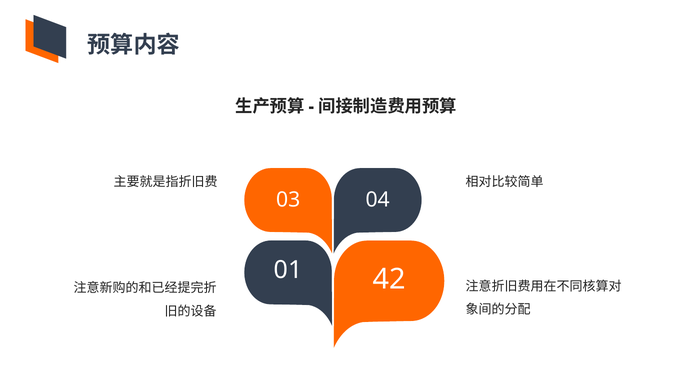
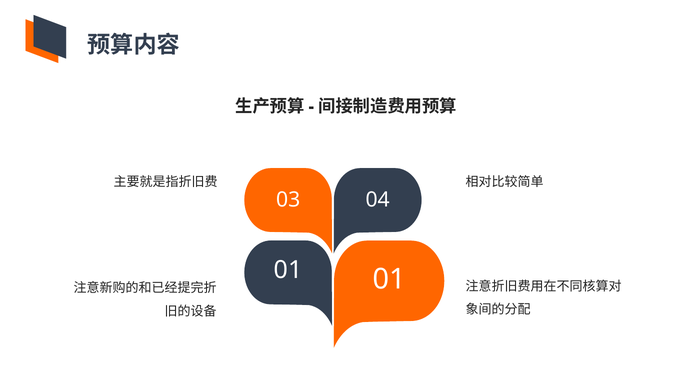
01 42: 42 -> 01
